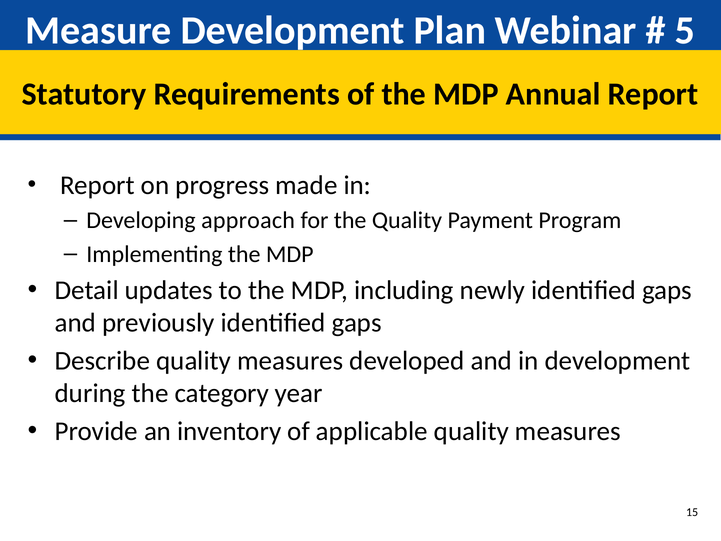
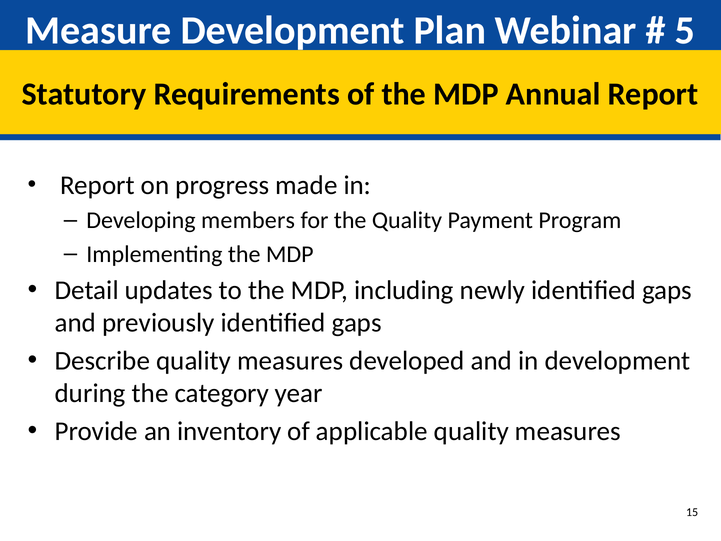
approach: approach -> members
